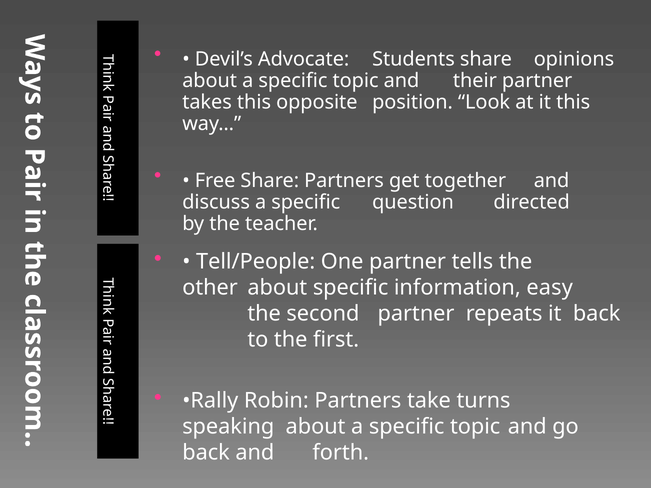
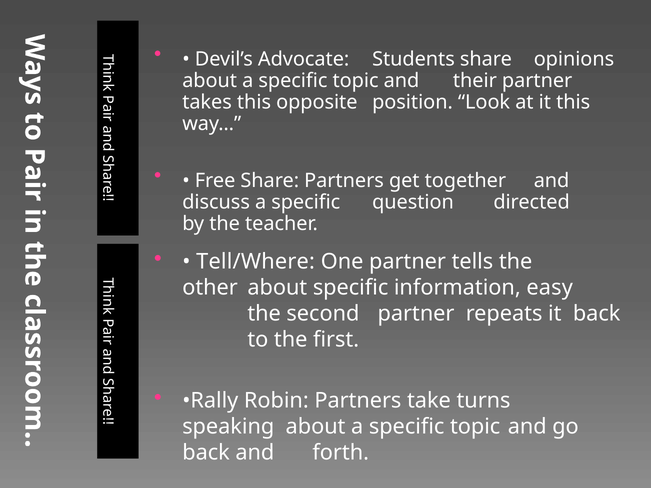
Tell/People: Tell/People -> Tell/Where
